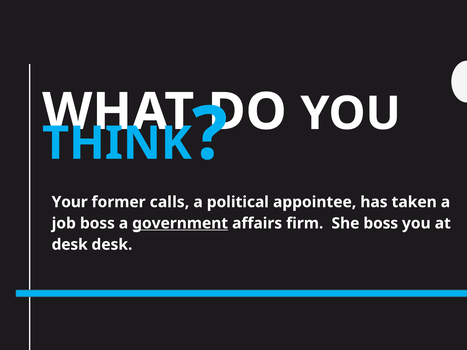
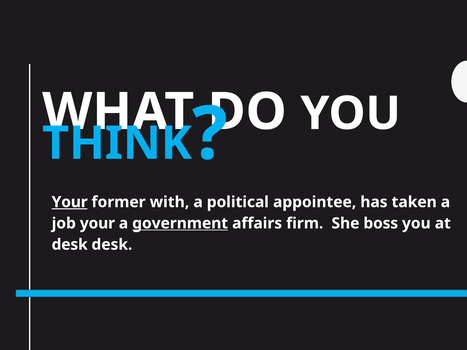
Your at (70, 202) underline: none -> present
calls: calls -> with
job boss: boss -> your
